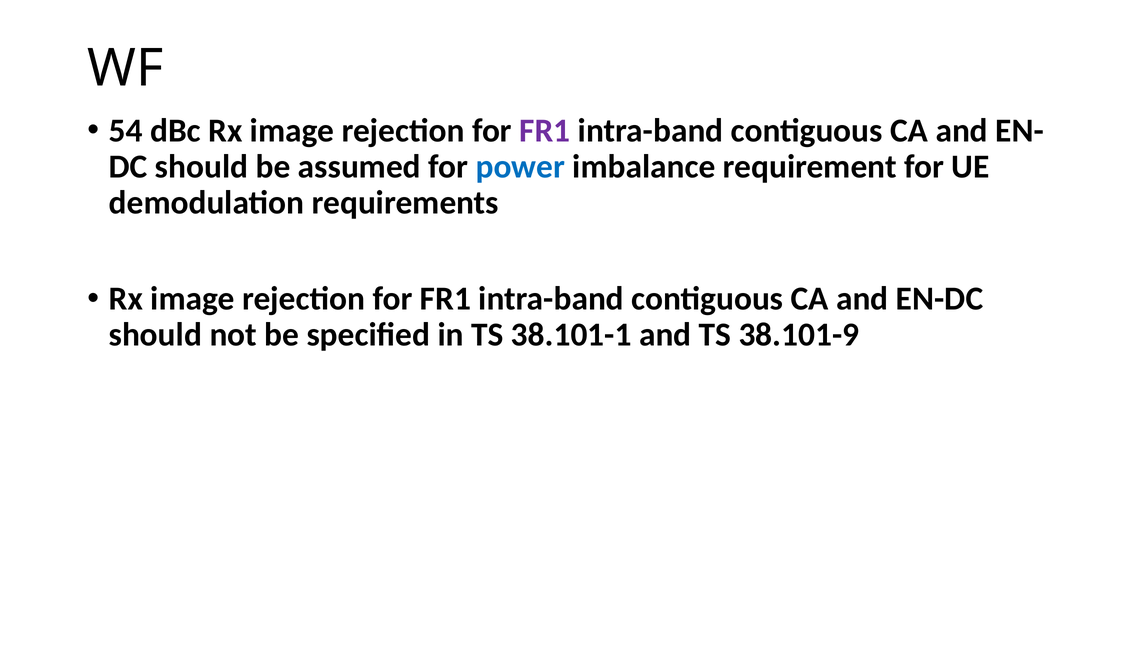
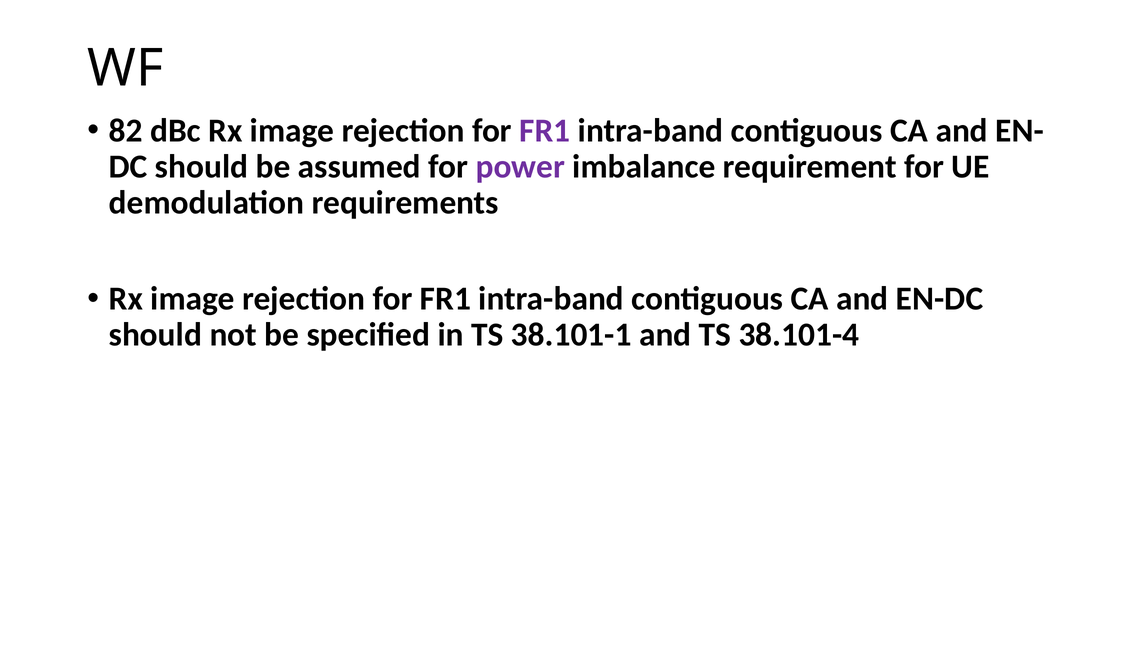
54: 54 -> 82
power colour: blue -> purple
38.101-9: 38.101-9 -> 38.101-4
